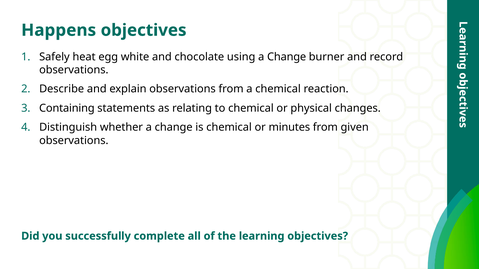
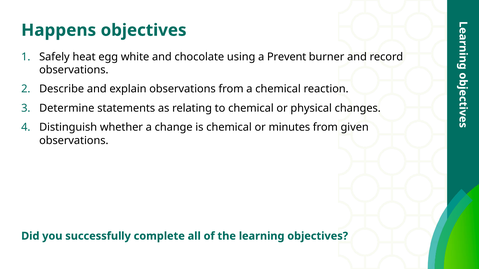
using a Change: Change -> Prevent
Containing: Containing -> Determine
